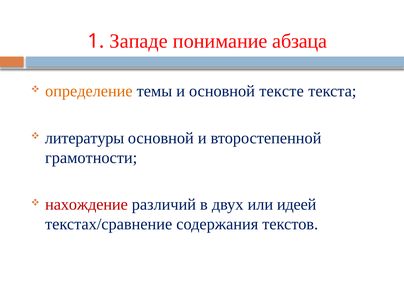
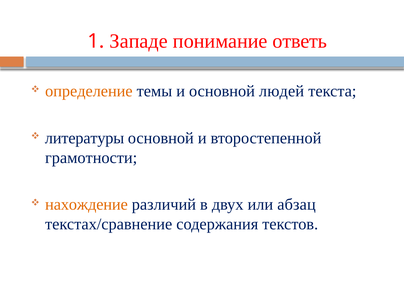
абзаца: абзаца -> ответь
тексте: тексте -> людей
нахождение colour: red -> orange
идеей: идеей -> абзац
